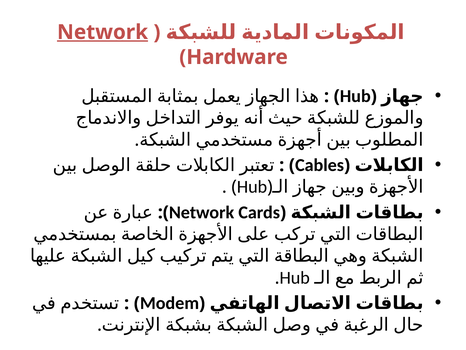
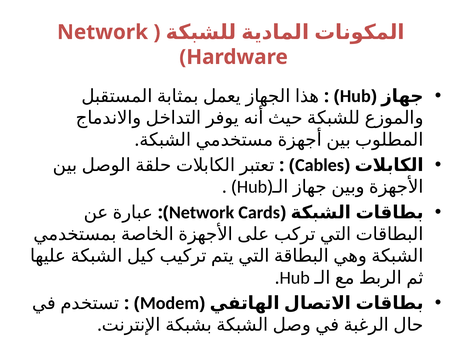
Network at (103, 32) underline: present -> none
